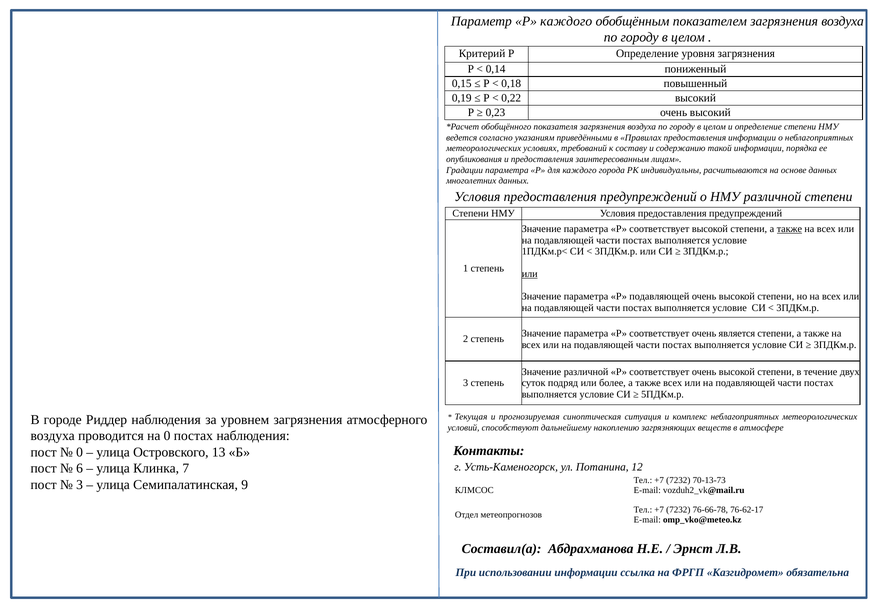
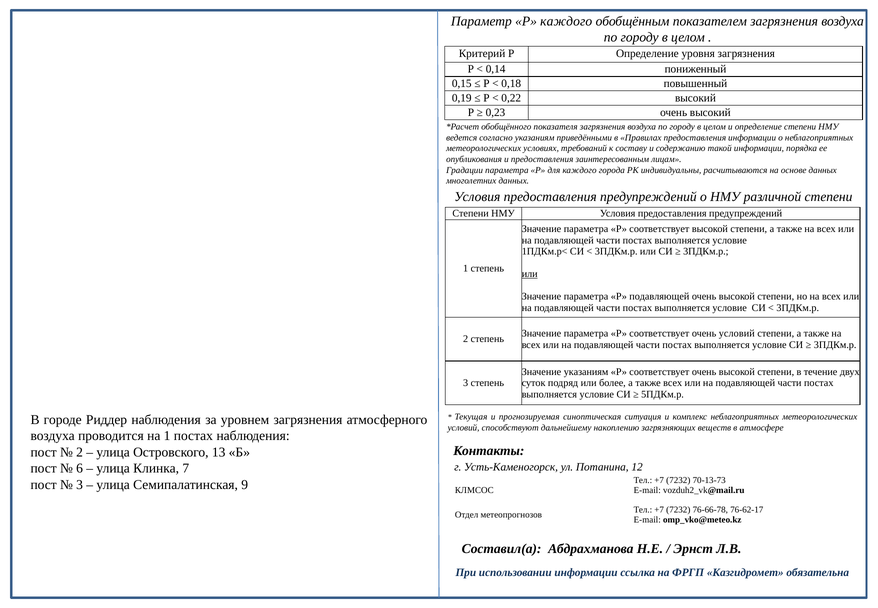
также at (789, 229) underline: present -> none
очень является: является -> условий
Значение различной: различной -> указаниям
на 0: 0 -> 1
0 at (80, 452): 0 -> 2
